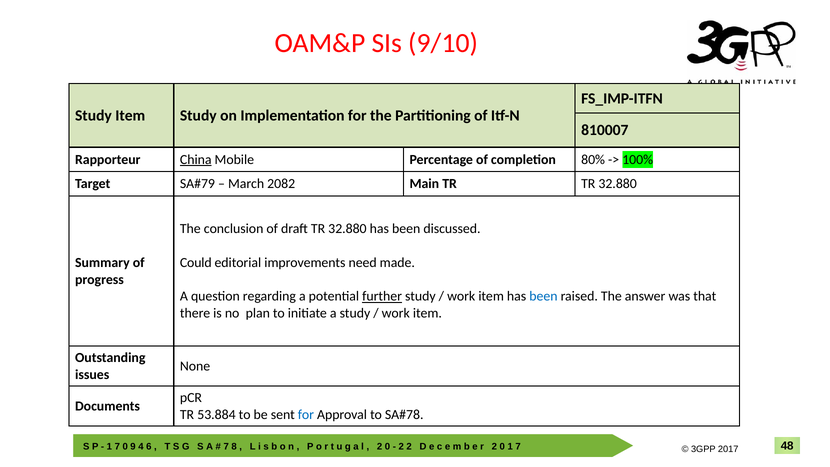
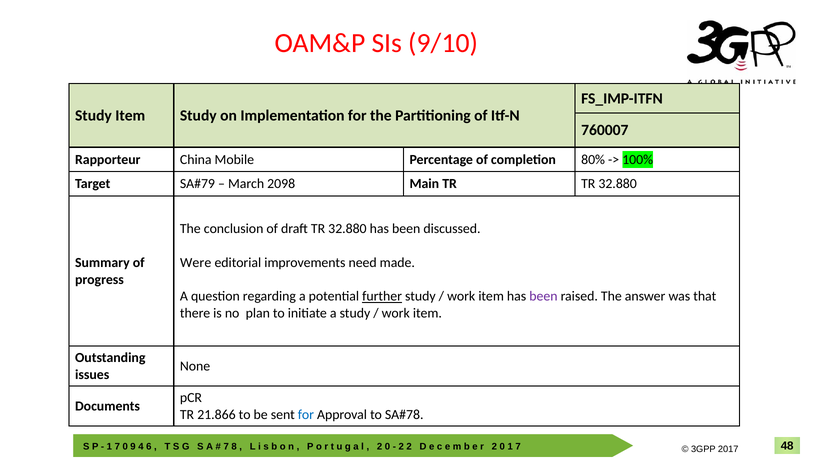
810007: 810007 -> 760007
China underline: present -> none
2082: 2082 -> 2098
Could: Could -> Were
been at (543, 296) colour: blue -> purple
53.884: 53.884 -> 21.866
